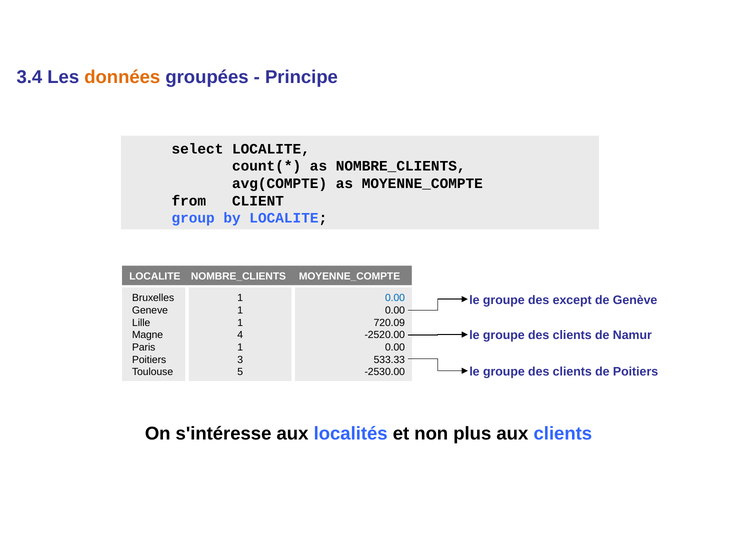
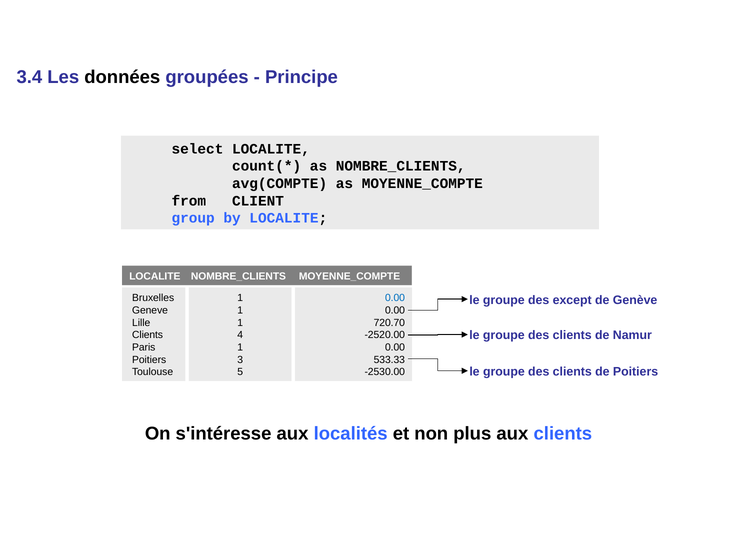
données colour: orange -> black
720.09: 720.09 -> 720.70
Magne at (148, 335): Magne -> Clients
